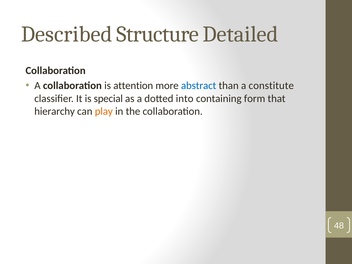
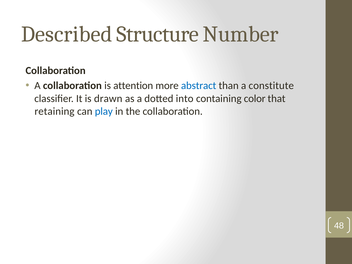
Detailed: Detailed -> Number
special: special -> drawn
form: form -> color
hierarchy: hierarchy -> retaining
play colour: orange -> blue
